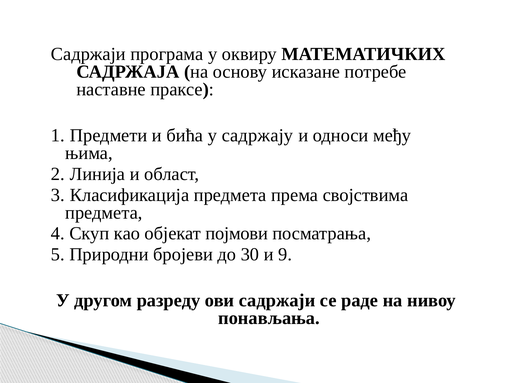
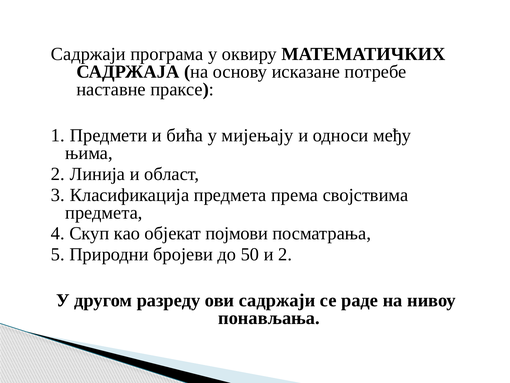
садржају: садржају -> мијењају
30: 30 -> 50
и 9: 9 -> 2
